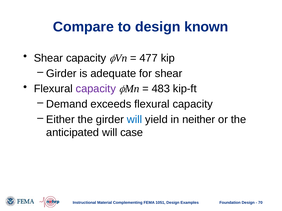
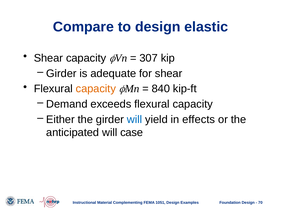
known: known -> elastic
477: 477 -> 307
capacity at (96, 89) colour: purple -> orange
483: 483 -> 840
neither: neither -> effects
